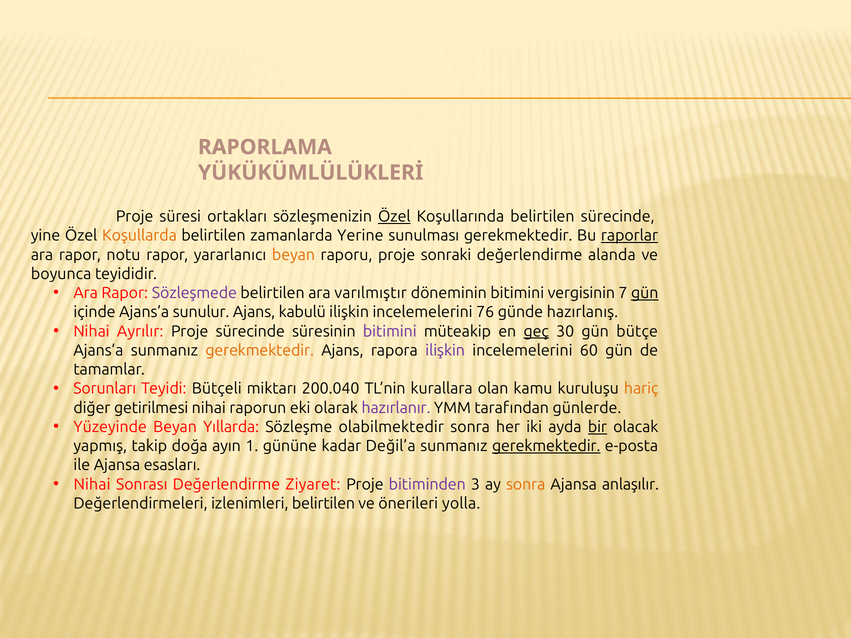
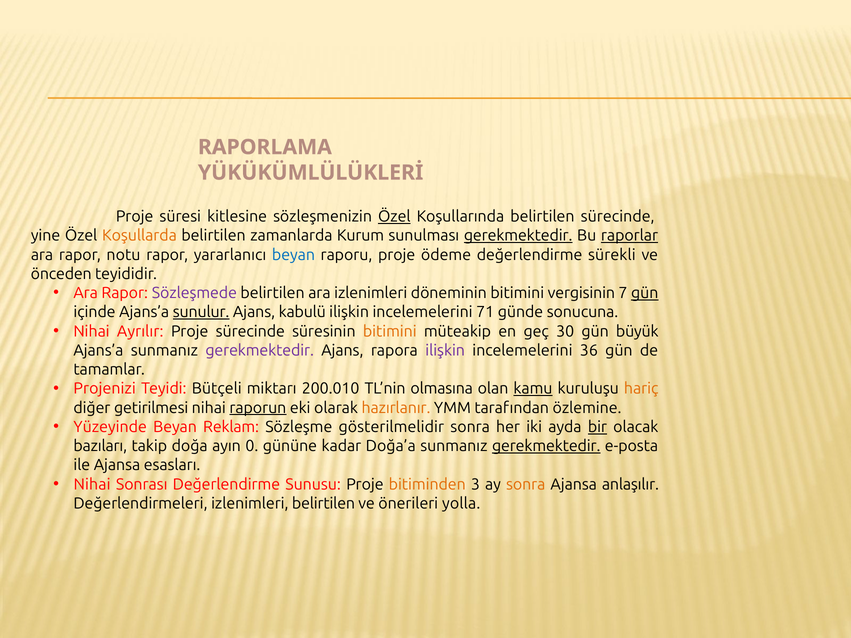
ortakları: ortakları -> kitlesine
Yerine: Yerine -> Kurum
gerekmektedir at (518, 236) underline: none -> present
beyan at (293, 255) colour: orange -> blue
sonraki: sonraki -> ödeme
alanda: alanda -> sürekli
boyunca: boyunca -> önceden
ara varılmıştır: varılmıştır -> izlenimleri
sunulur underline: none -> present
76: 76 -> 71
hazırlanış: hazırlanış -> sonucuna
bitimini at (390, 331) colour: purple -> orange
geç underline: present -> none
bütçe: bütçe -> büyük
gerekmektedir at (260, 351) colour: orange -> purple
60: 60 -> 36
Sorunları: Sorunları -> Projenizi
200.040: 200.040 -> 200.010
kurallara: kurallara -> olmasına
kamu underline: none -> present
raporun underline: none -> present
hazırlanır colour: purple -> orange
günlerde: günlerde -> özlemine
Yıllarda: Yıllarda -> Reklam
olabilmektedir: olabilmektedir -> gösterilmelidir
yapmış: yapmış -> bazıları
1: 1 -> 0
Değil’a: Değil’a -> Doğa’a
Ziyaret: Ziyaret -> Sunusu
bitiminden colour: purple -> orange
